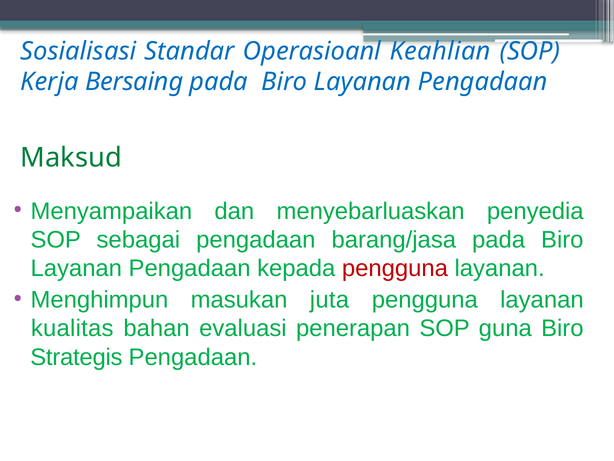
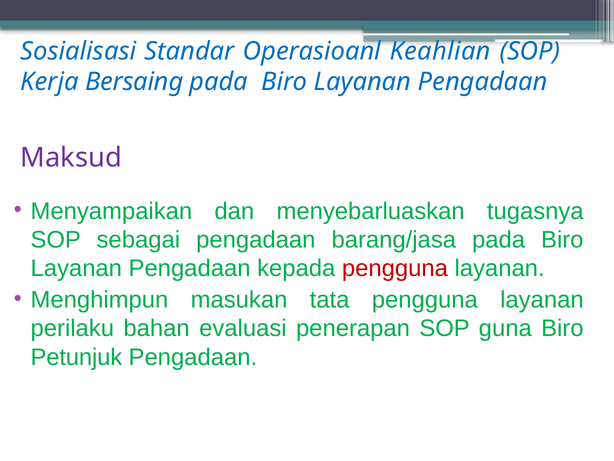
Maksud colour: green -> purple
penyedia: penyedia -> tugasnya
juta: juta -> tata
kualitas: kualitas -> perilaku
Strategis: Strategis -> Petunjuk
